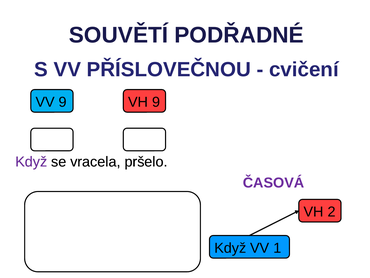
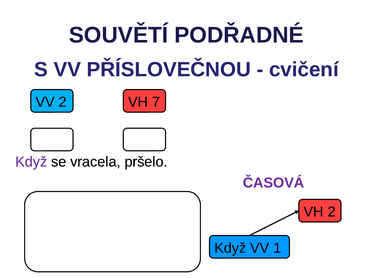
VV 9: 9 -> 2
VH 9: 9 -> 7
